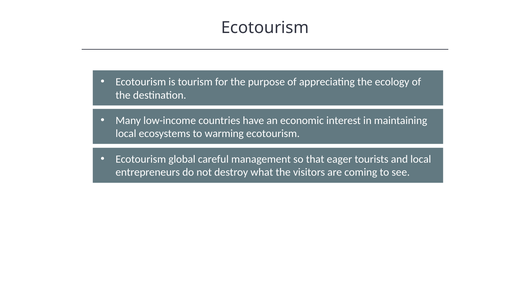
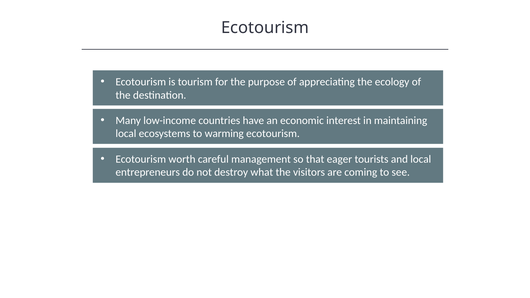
global: global -> worth
